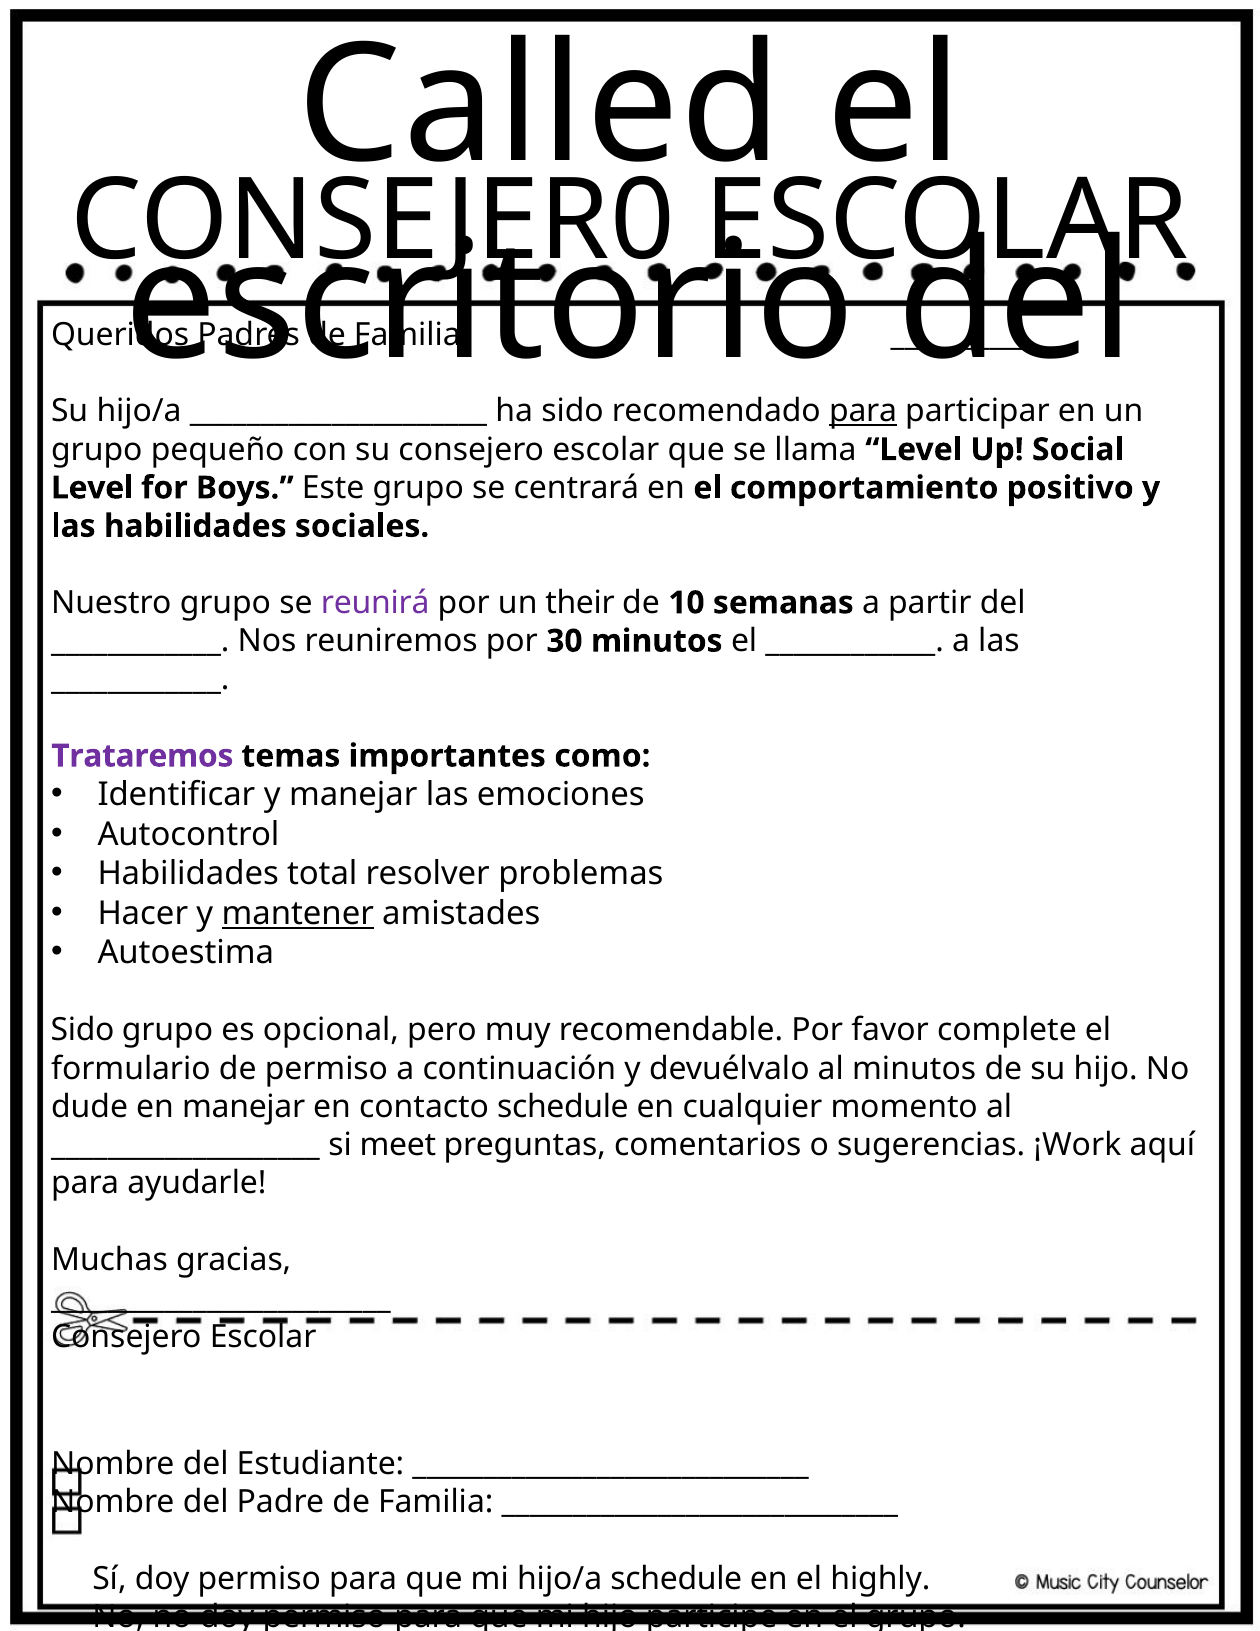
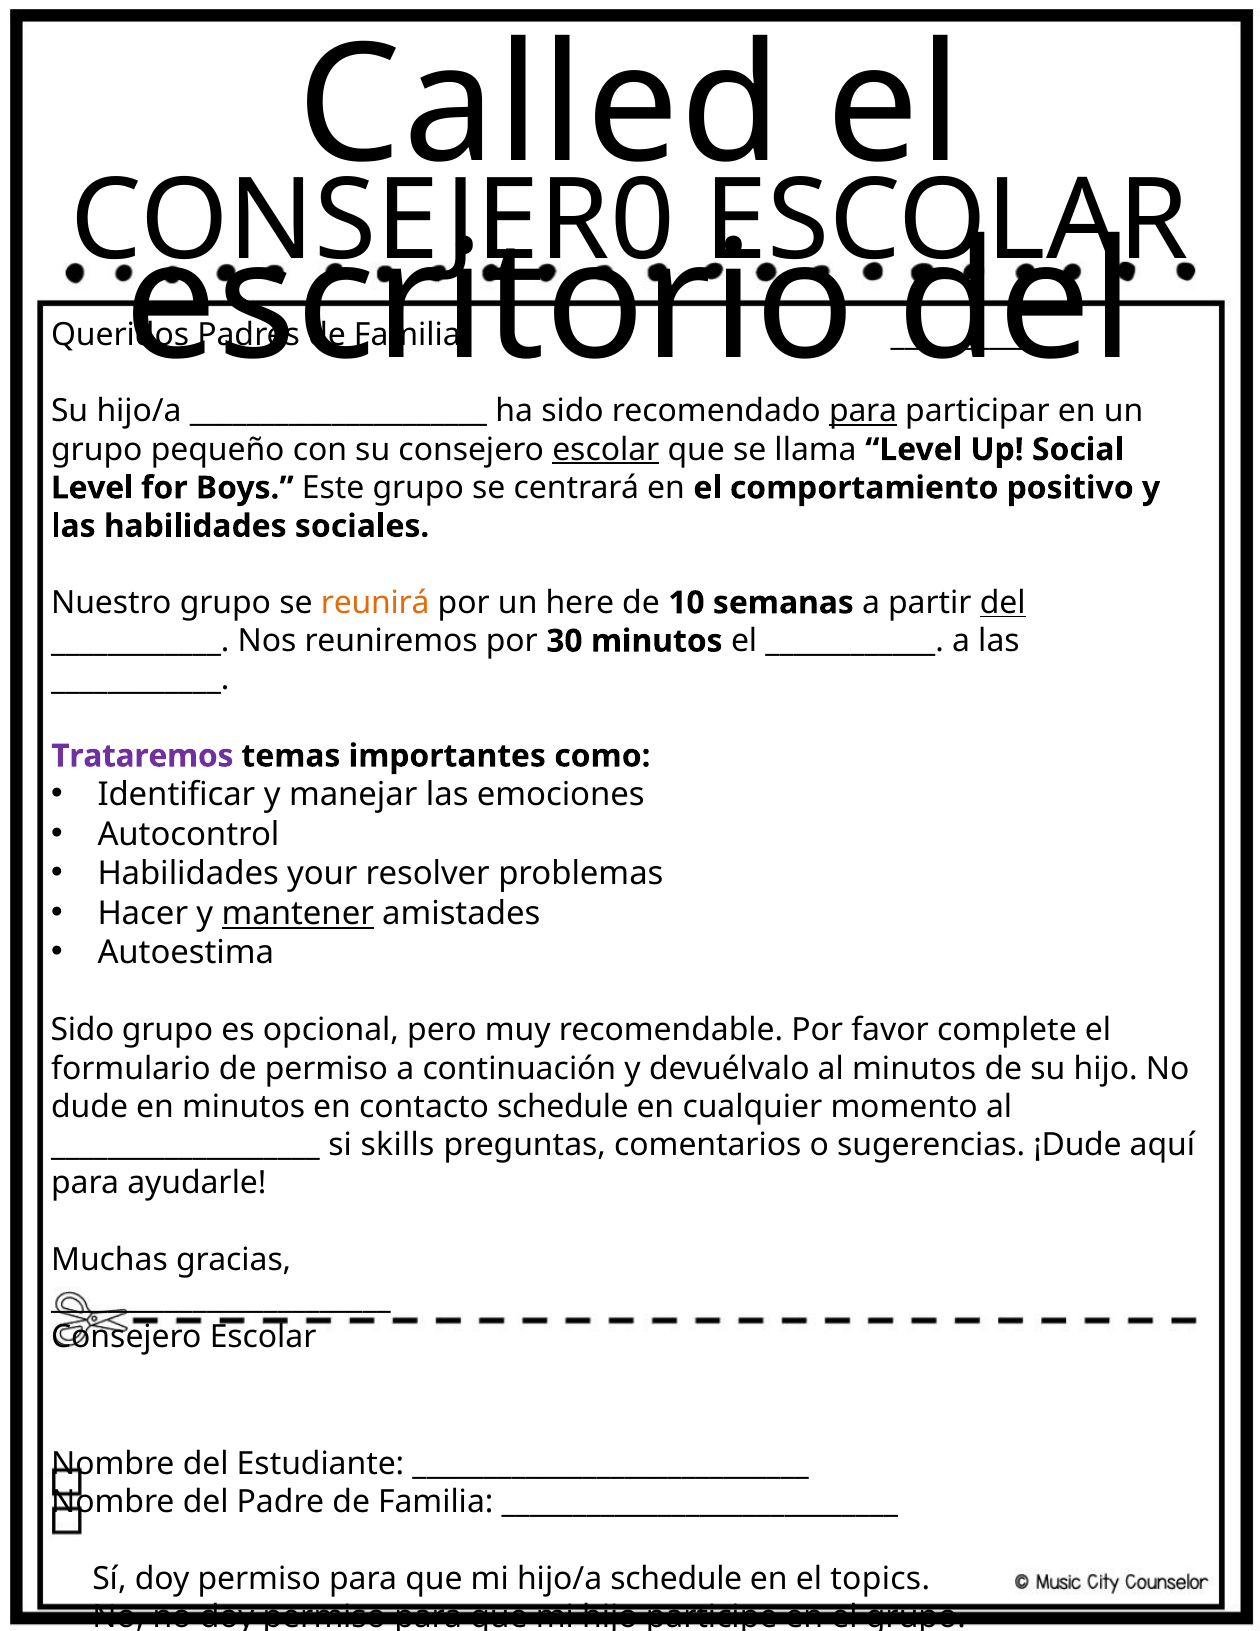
escolar at (606, 450) underline: none -> present
reunirá colour: purple -> orange
their: their -> here
del at (1003, 603) underline: none -> present
total: total -> your
en manejar: manejar -> minutos
meet: meet -> skills
¡Work: ¡Work -> ¡Dude
highly: highly -> topics
